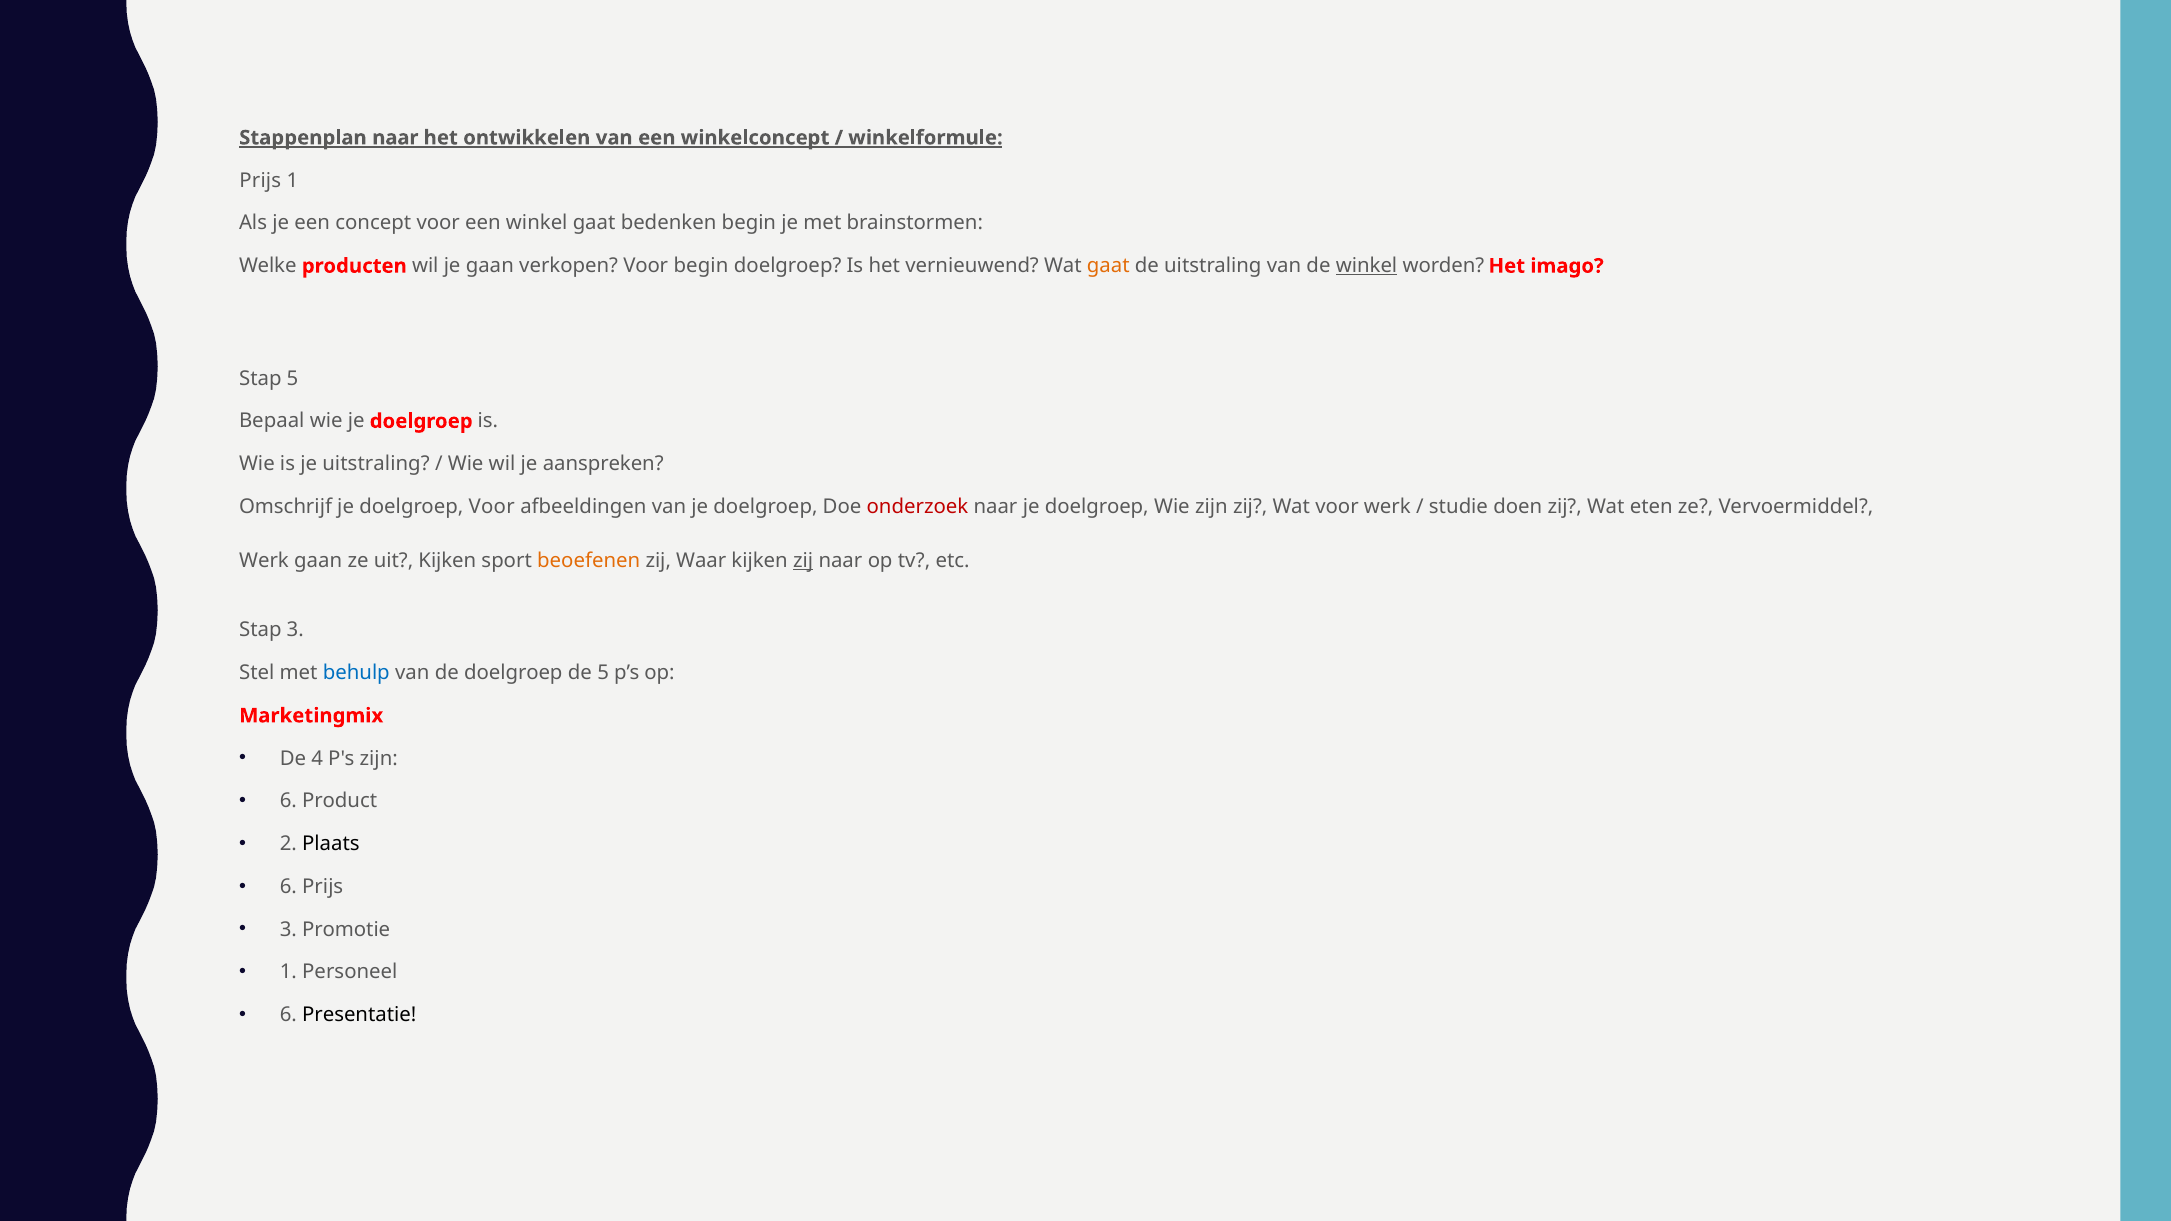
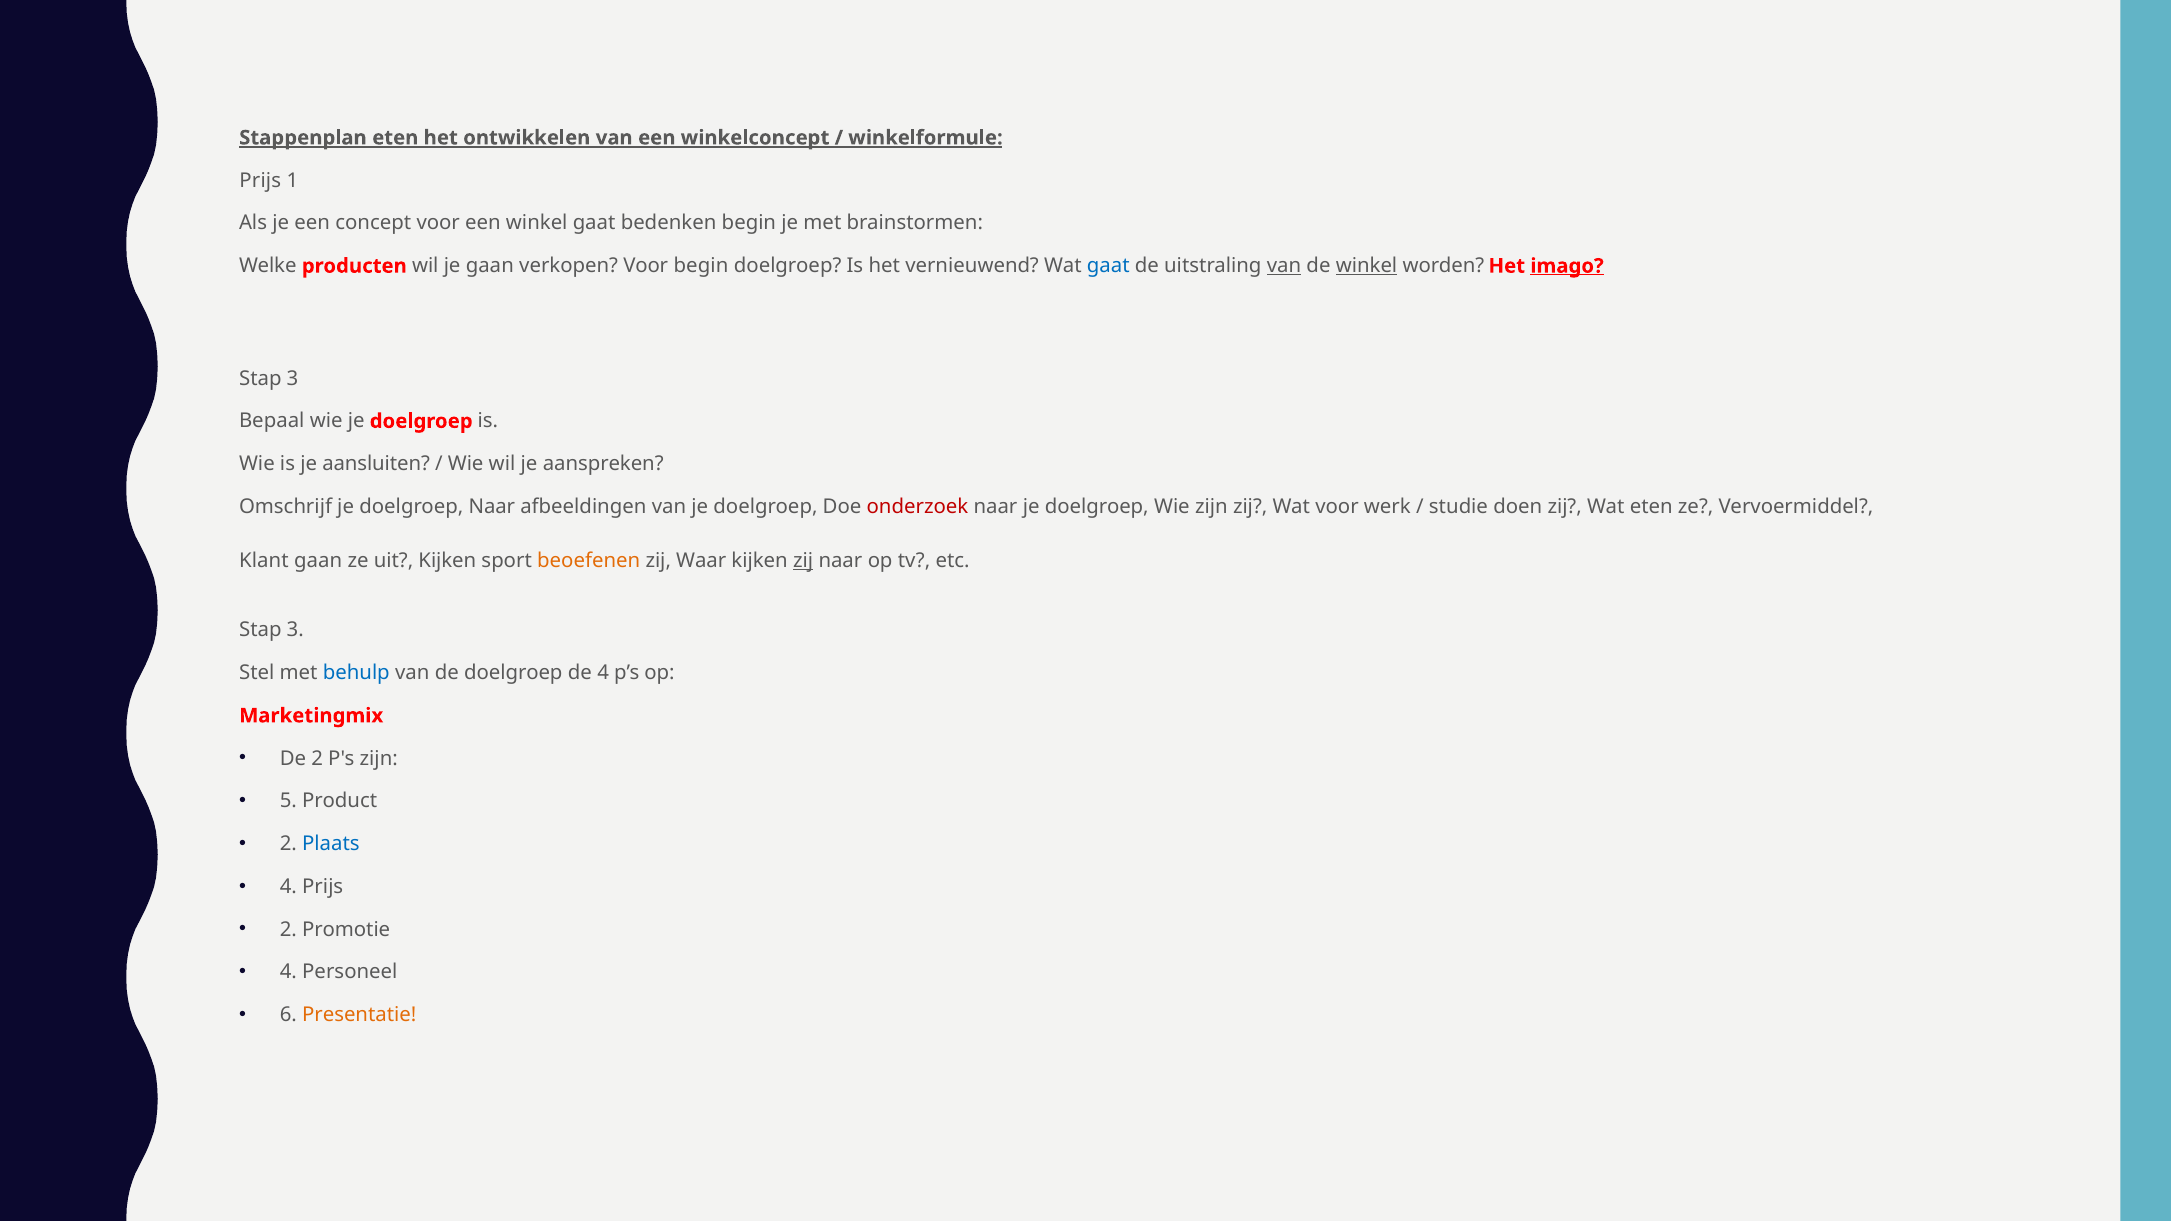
Stappenplan naar: naar -> eten
gaat at (1108, 266) colour: orange -> blue
van at (1284, 266) underline: none -> present
imago underline: none -> present
5 at (293, 378): 5 -> 3
je uitstraling: uitstraling -> aansluiten
doelgroep Voor: Voor -> Naar
Werk at (264, 561): Werk -> Klant
de 5: 5 -> 4
De 4: 4 -> 2
6 at (288, 801): 6 -> 5
Plaats colour: black -> blue
6 at (288, 887): 6 -> 4
3 at (288, 930): 3 -> 2
1 at (288, 972): 1 -> 4
Presentatie colour: black -> orange
